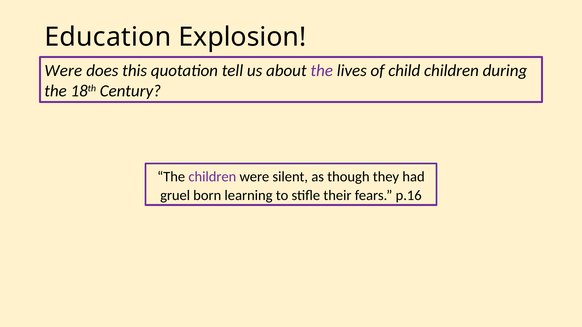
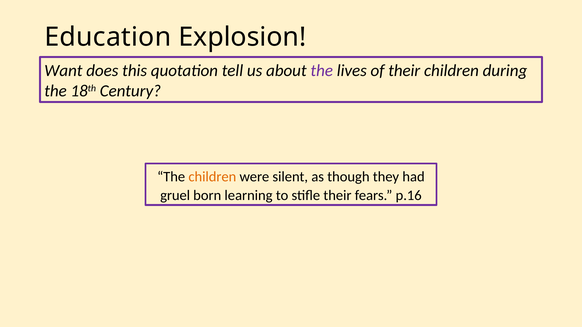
Were at (63, 71): Were -> Want
of child: child -> their
children at (212, 177) colour: purple -> orange
